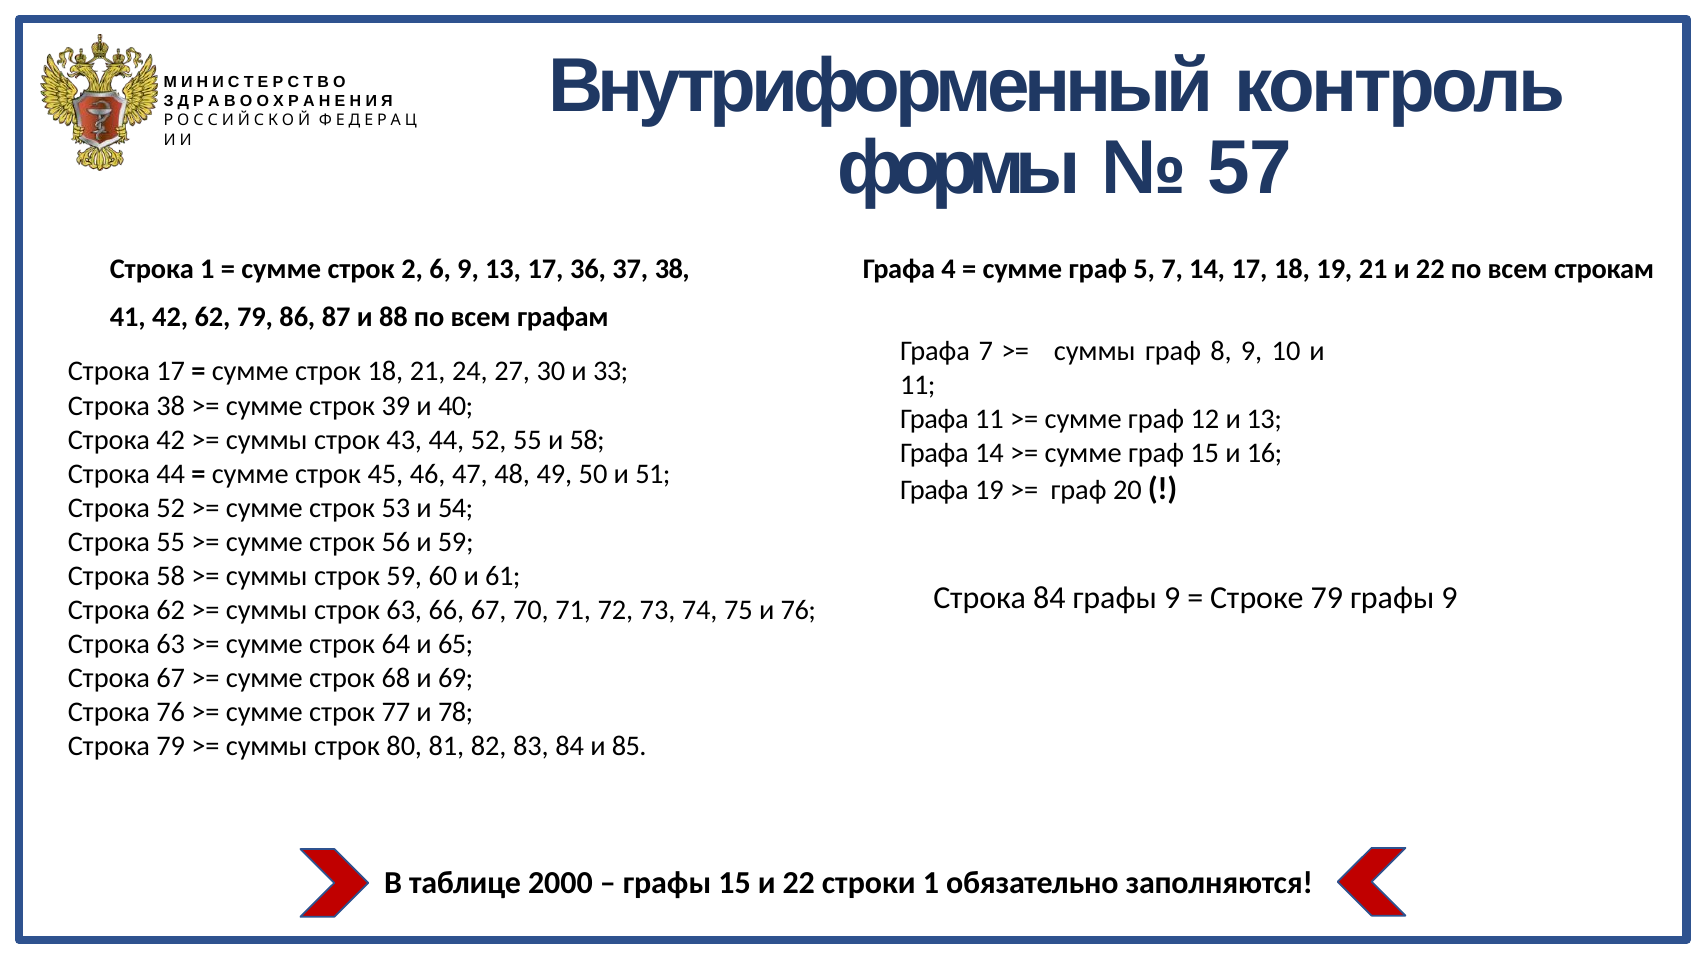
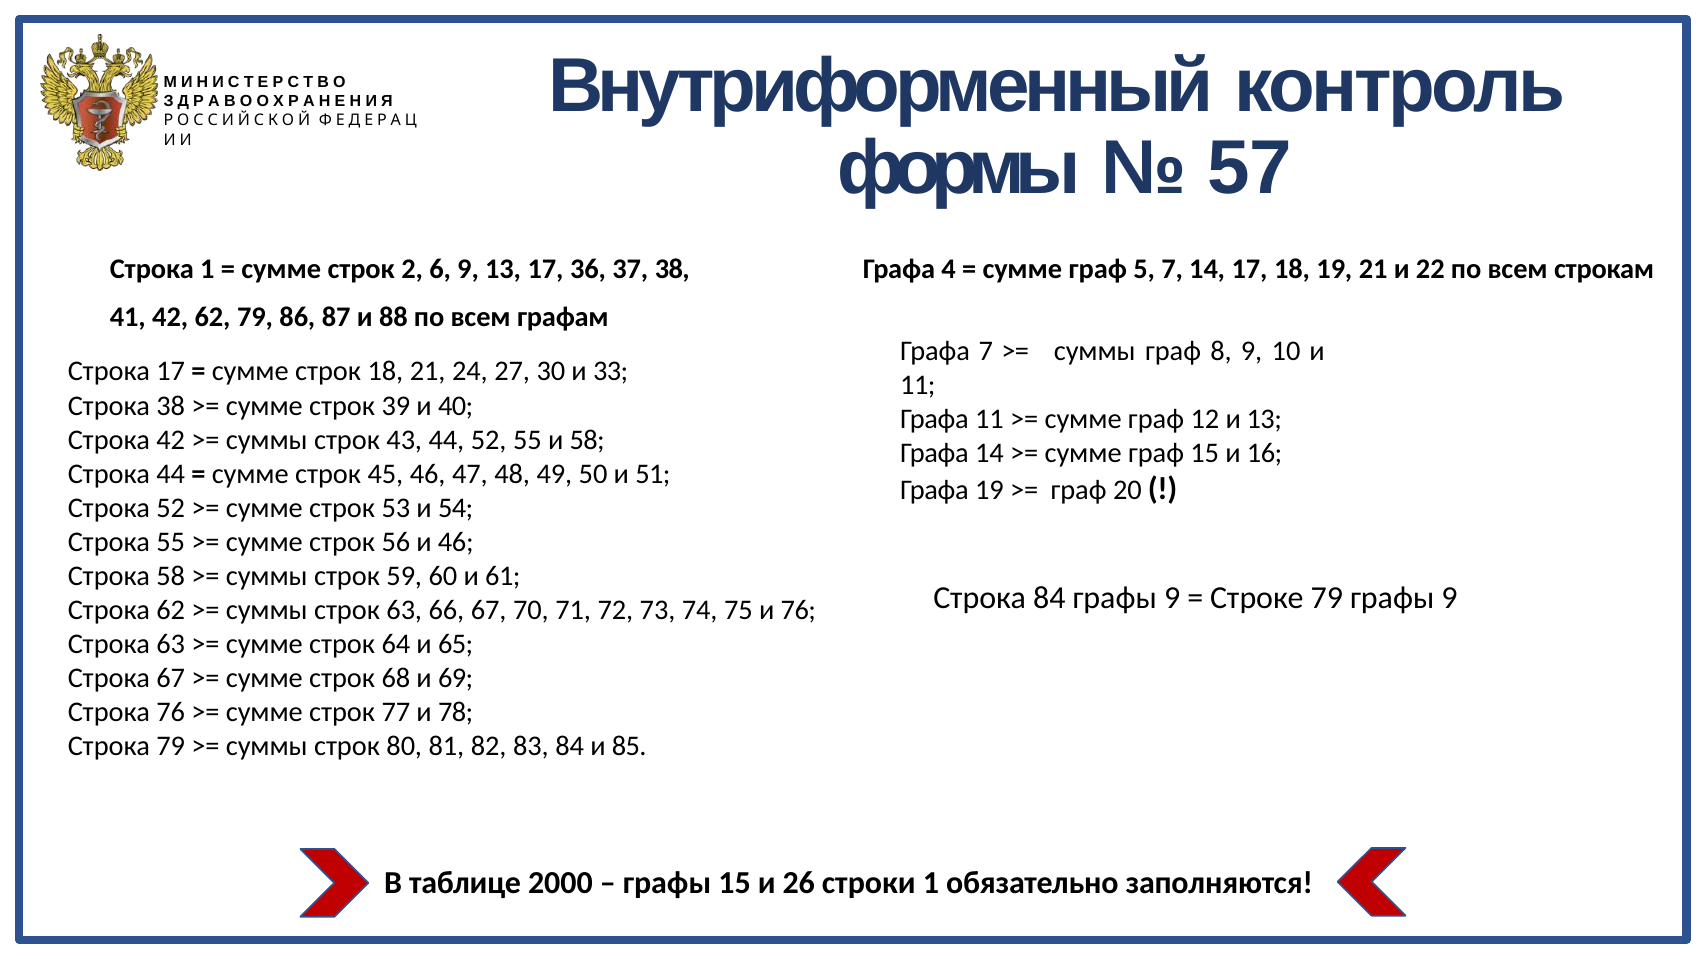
и 59: 59 -> 46
15 и 22: 22 -> 26
